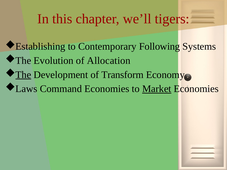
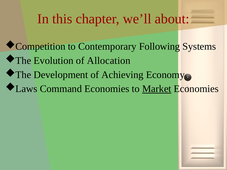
tigers: tigers -> about
Establishing: Establishing -> Competition
The at (23, 75) underline: present -> none
Transform: Transform -> Achieving
